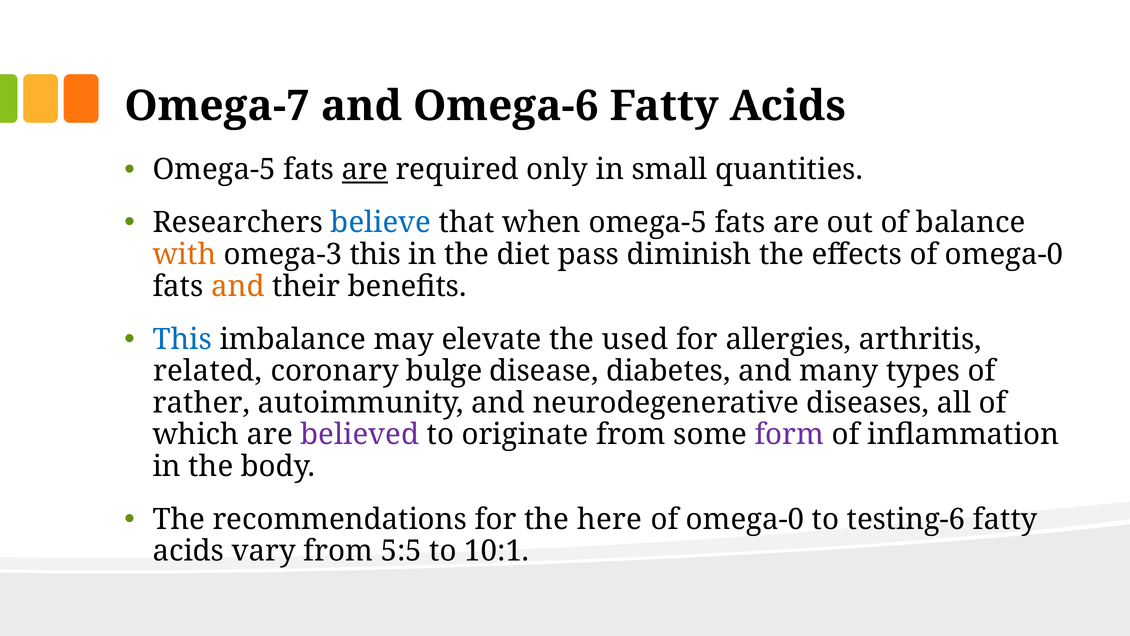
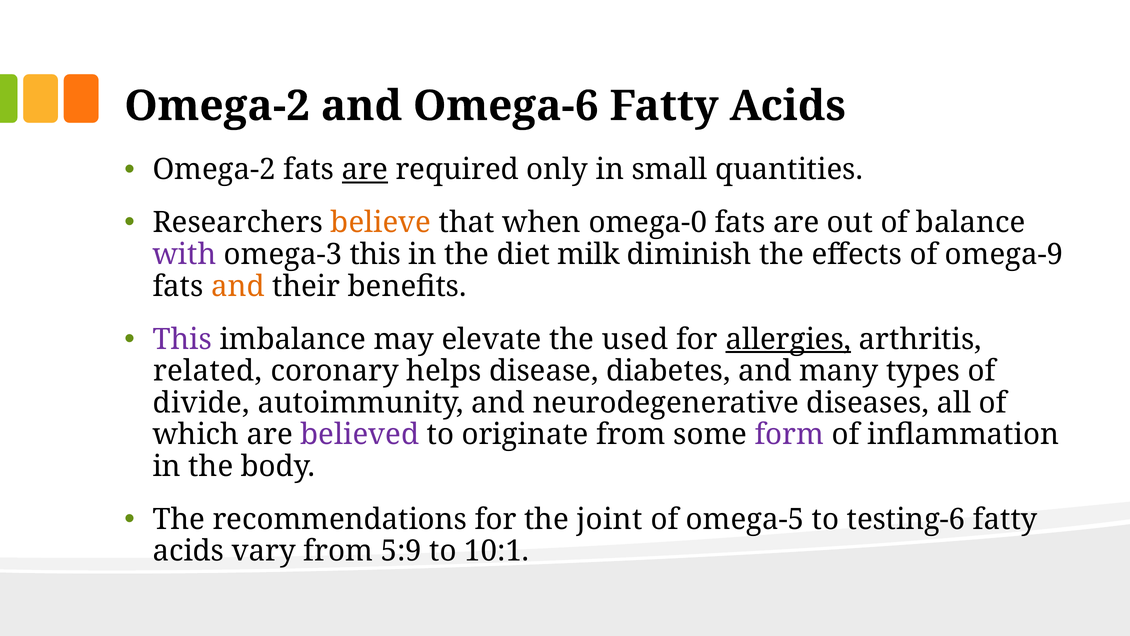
Omega-7 at (217, 106): Omega-7 -> Omega-2
Omega-5 at (214, 170): Omega-5 -> Omega-2
believe colour: blue -> orange
when omega-5: omega-5 -> omega-0
with colour: orange -> purple
pass: pass -> milk
effects of omega-0: omega-0 -> omega-9
This at (182, 339) colour: blue -> purple
allergies underline: none -> present
bulge: bulge -> helps
rather: rather -> divide
here: here -> joint
omega-0 at (745, 519): omega-0 -> omega-5
5:5: 5:5 -> 5:9
